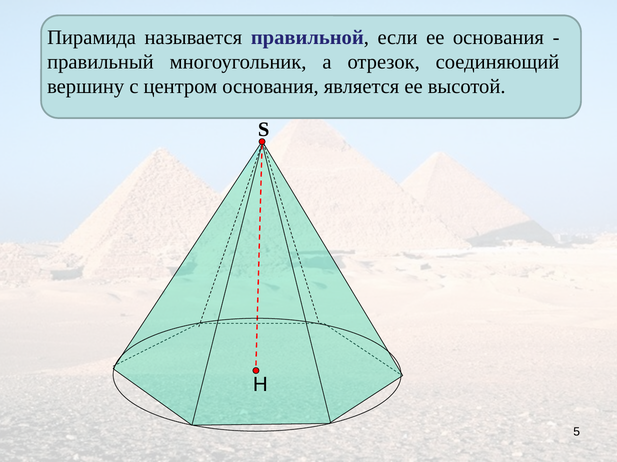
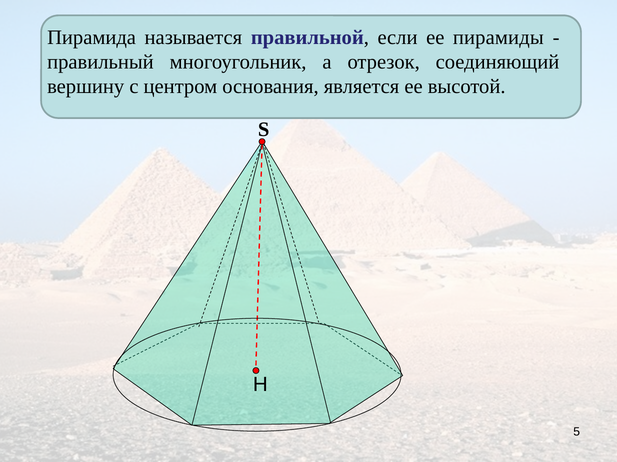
ее основания: основания -> пирамиды
